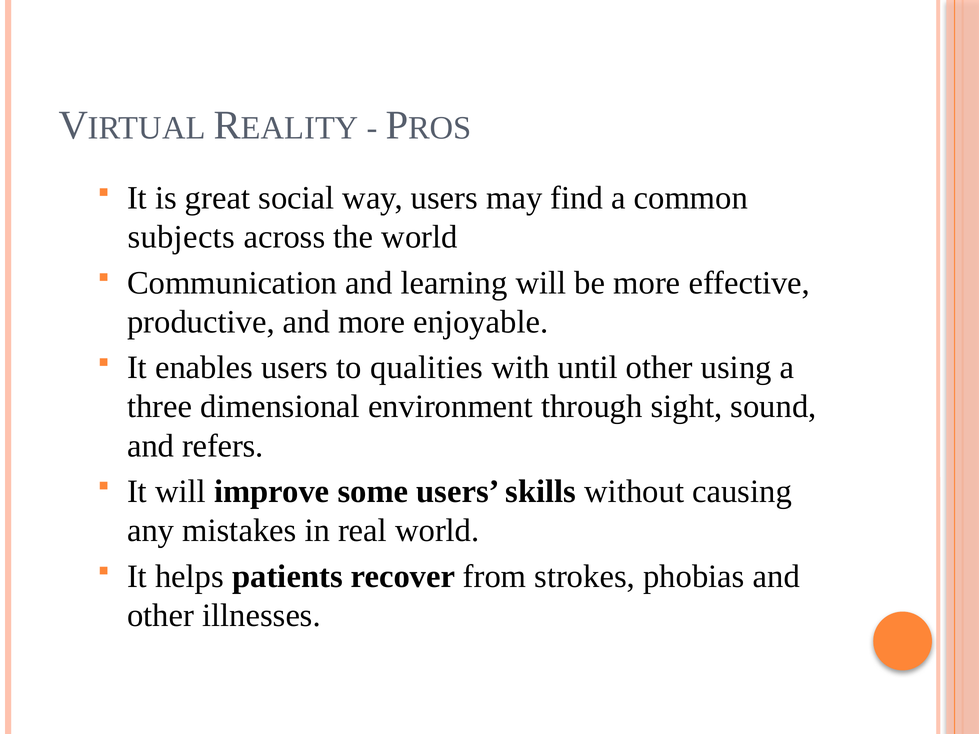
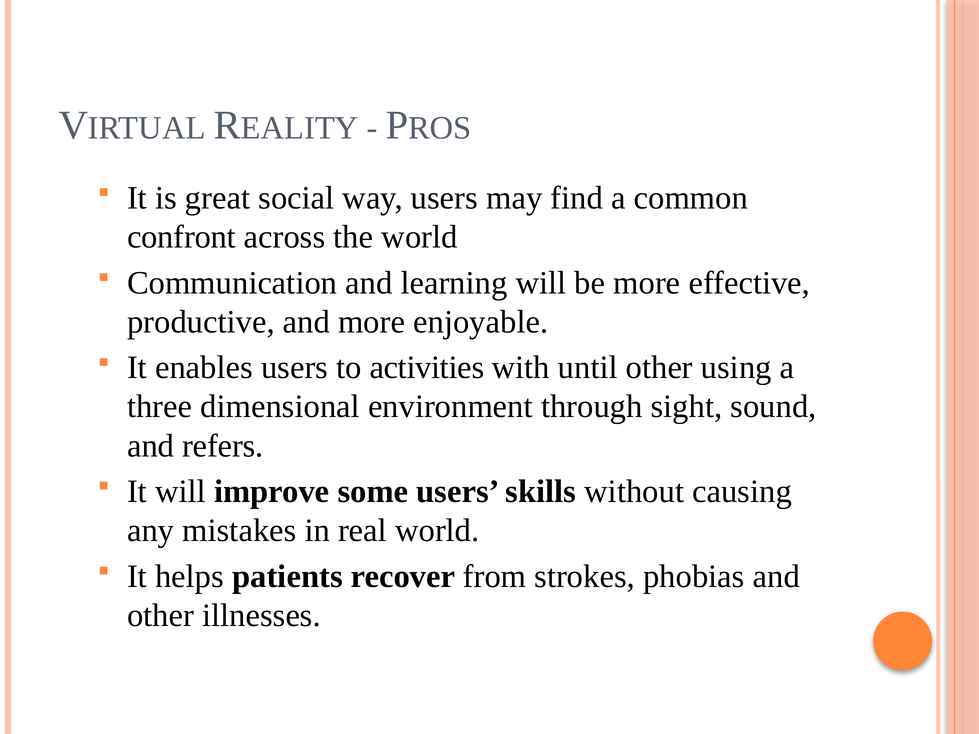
subjects: subjects -> confront
qualities: qualities -> activities
